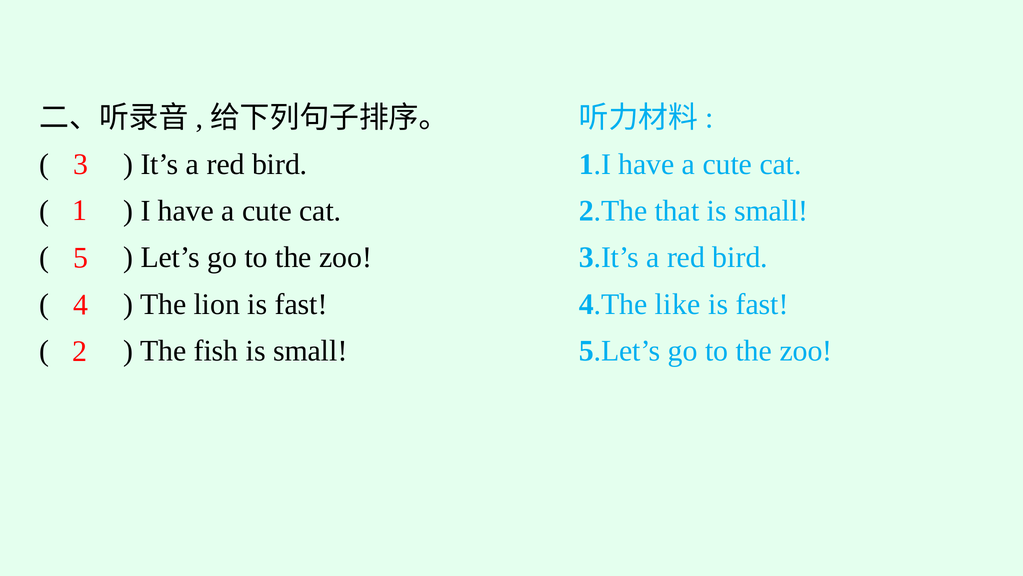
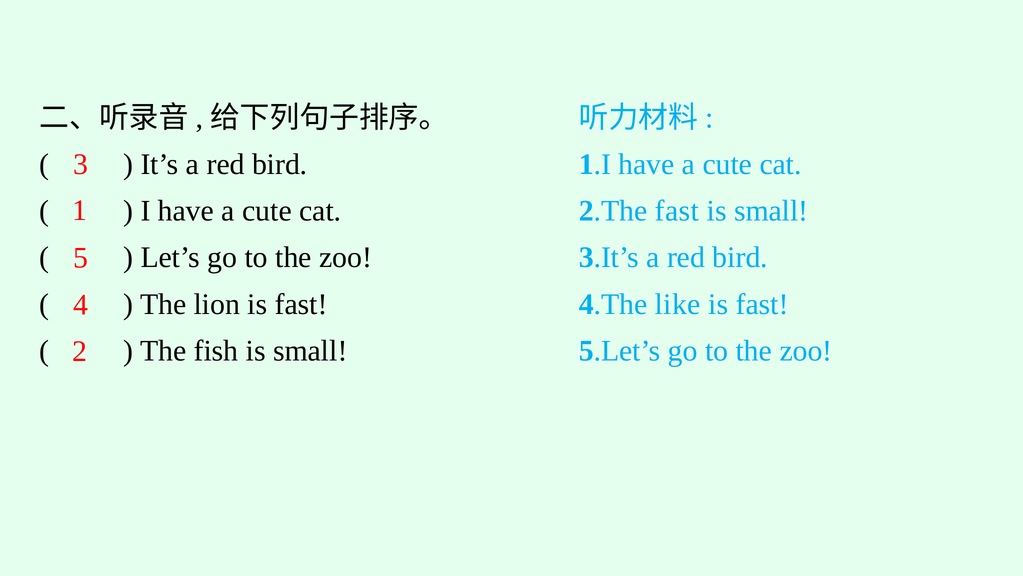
2.The that: that -> fast
